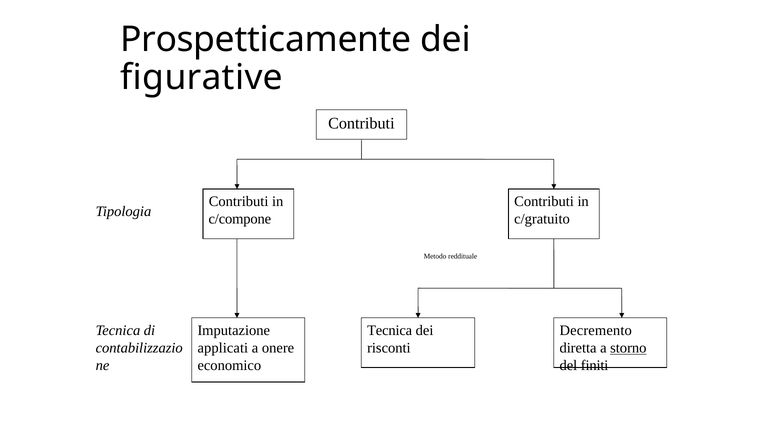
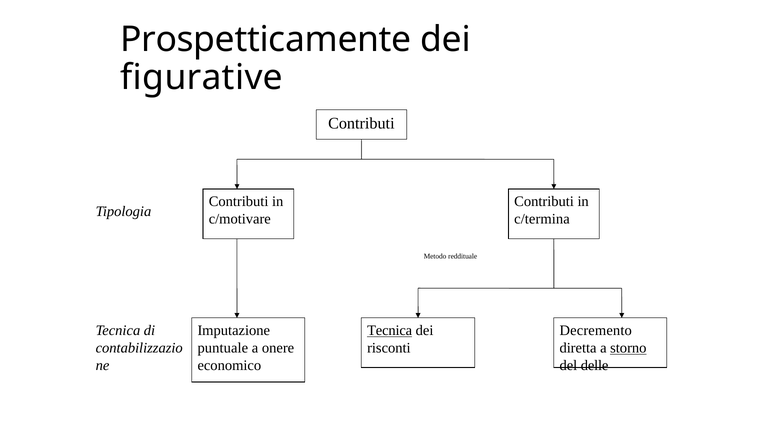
c/compone: c/compone -> c/motivare
c/gratuito: c/gratuito -> c/termina
Tecnica at (390, 330) underline: none -> present
applicati: applicati -> puntuale
finiti: finiti -> delle
